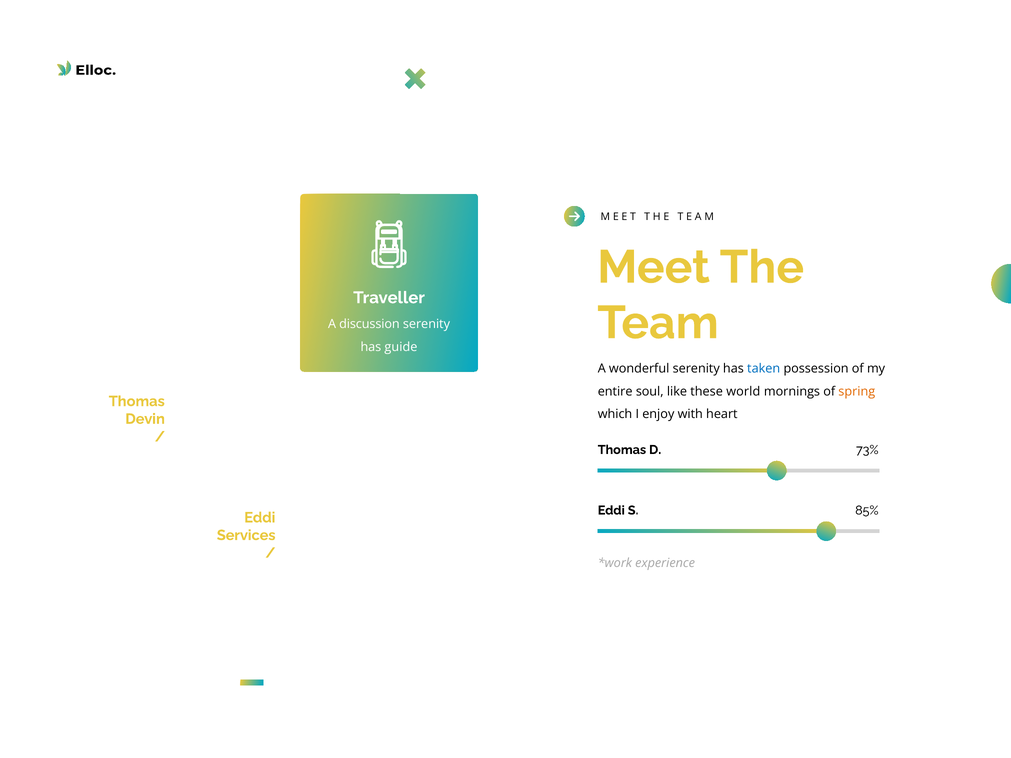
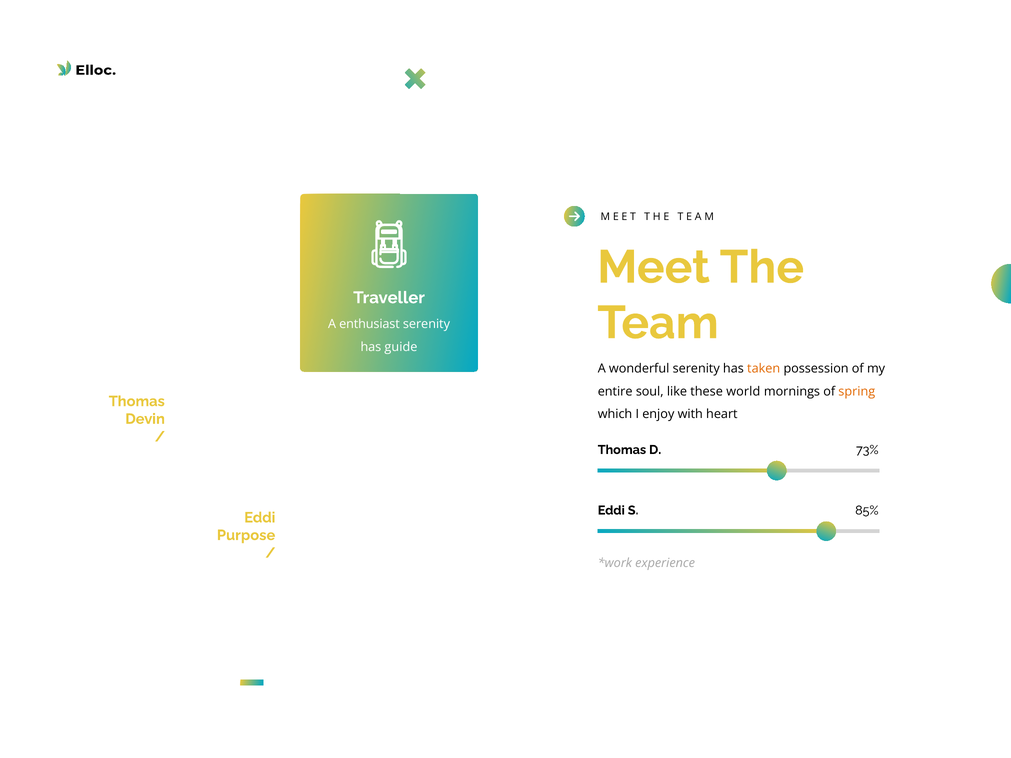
discussion: discussion -> enthusiast
taken colour: blue -> orange
Services: Services -> Purpose
